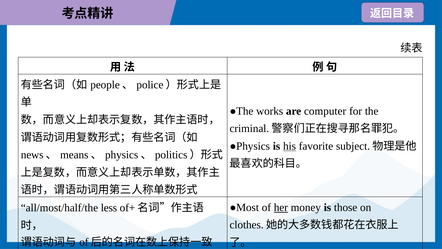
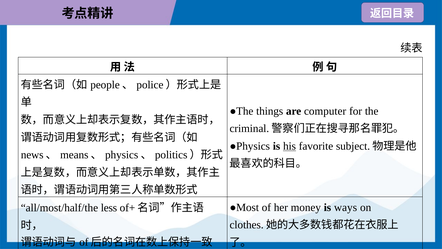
works: works -> things
her underline: present -> none
those: those -> ways
